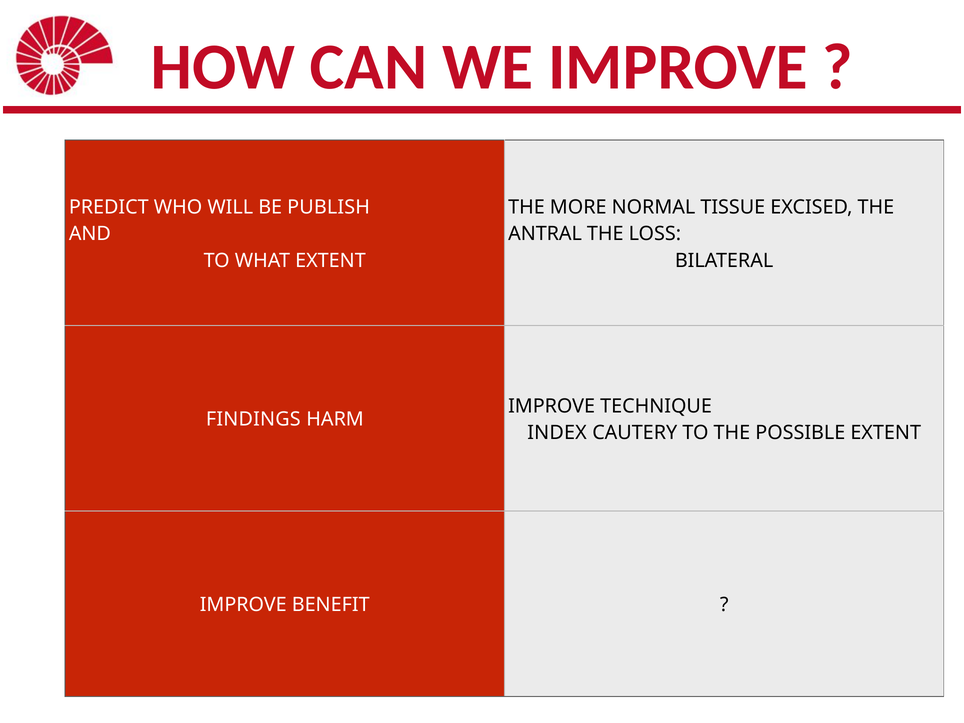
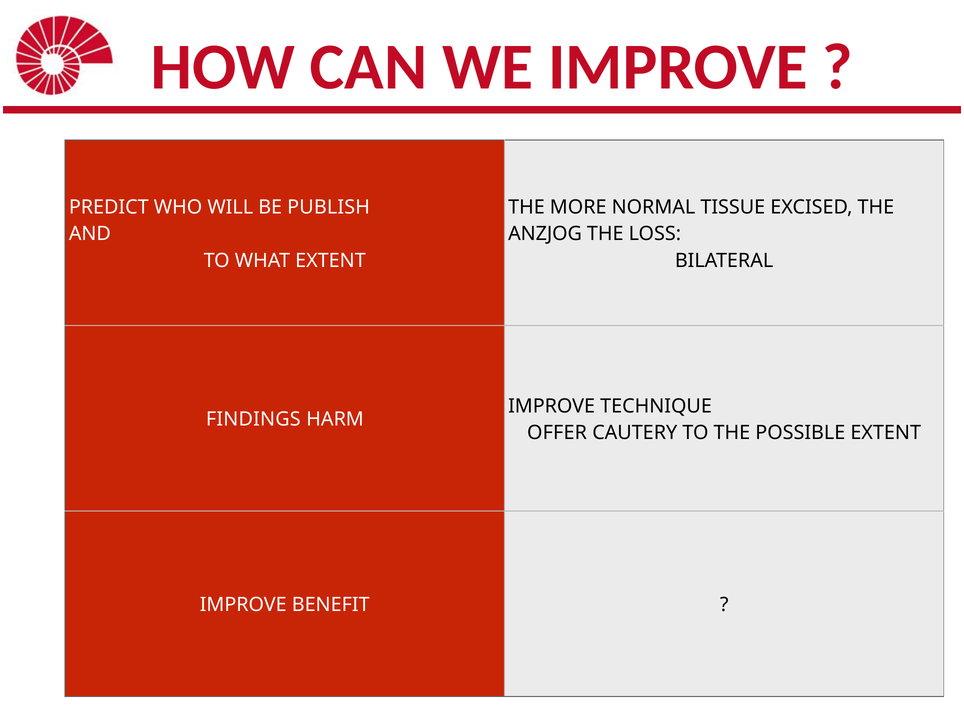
ANTRAL: ANTRAL -> ANZJOG
INDEX: INDEX -> OFFER
